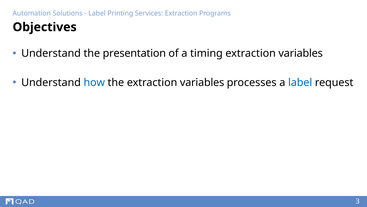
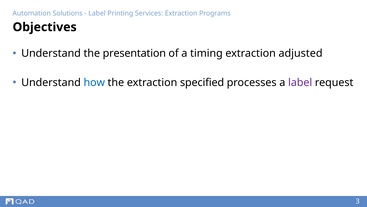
variables at (301, 53): variables -> adjusted
the extraction variables: variables -> specified
label at (300, 82) colour: blue -> purple
